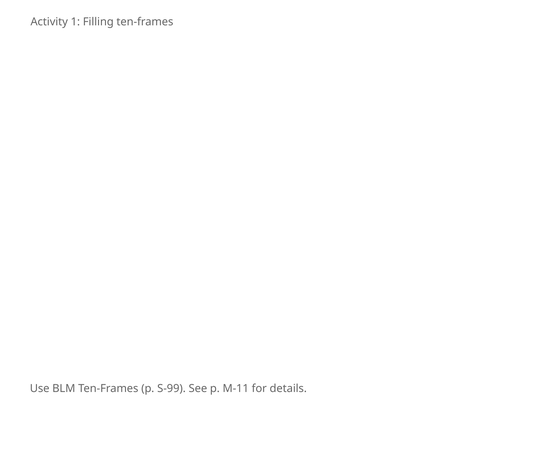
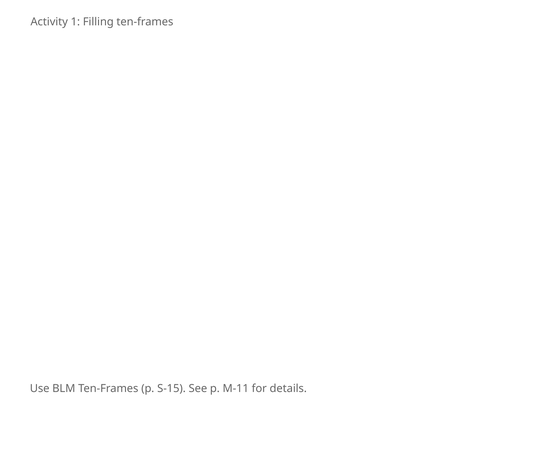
S-99: S-99 -> S-15
